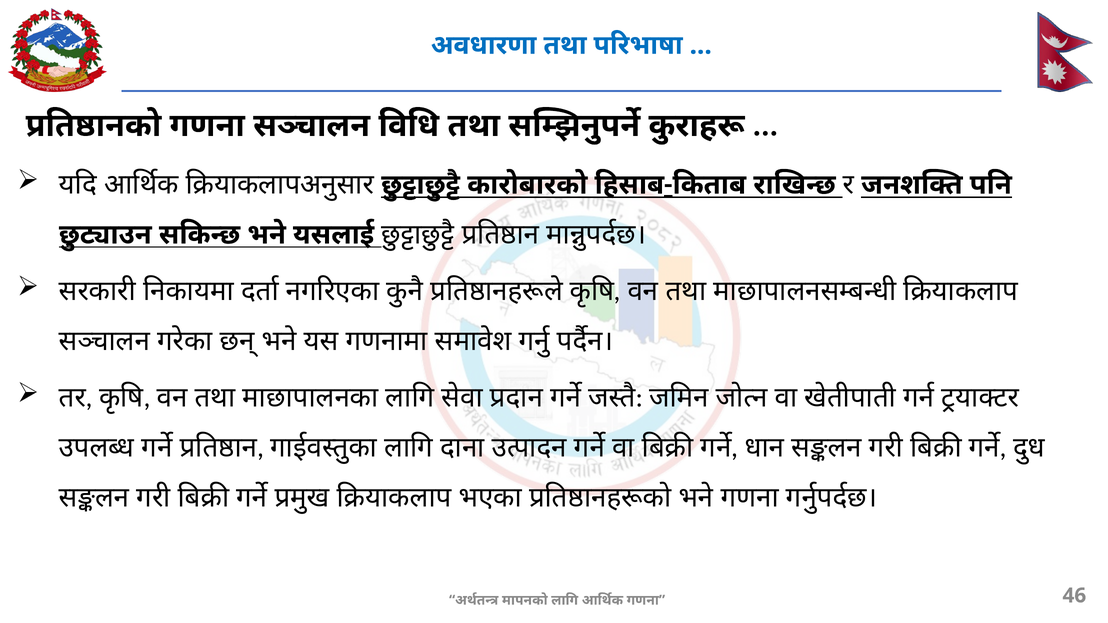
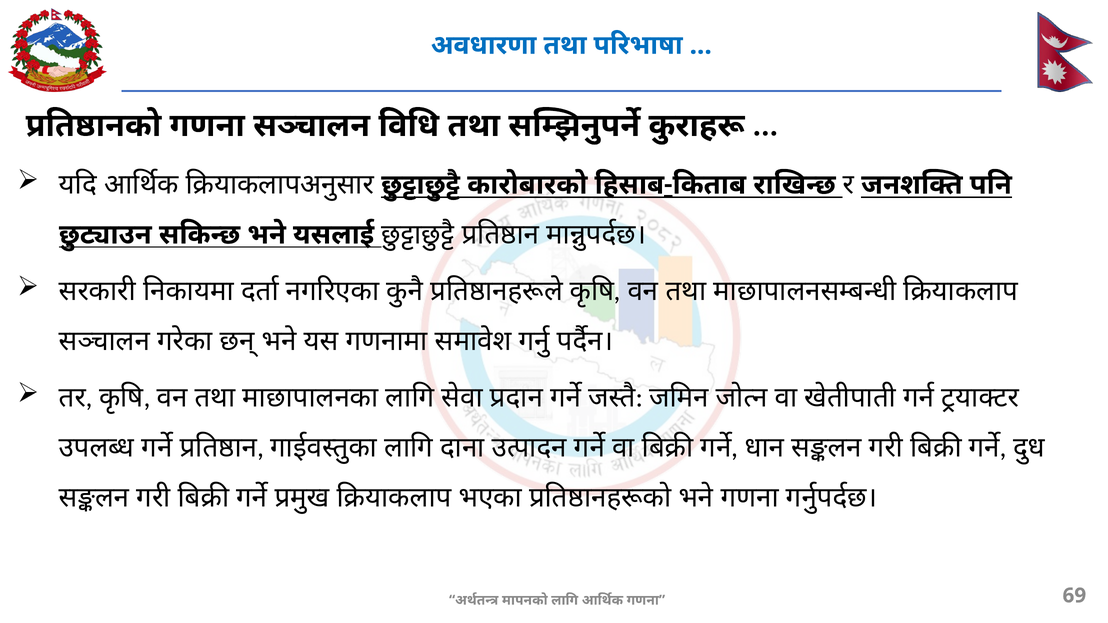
46: 46 -> 69
